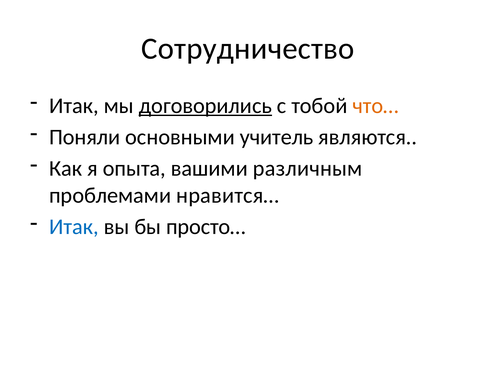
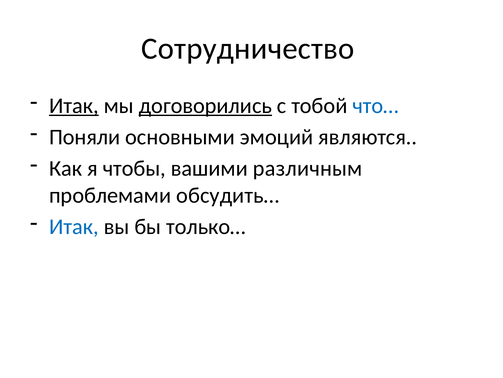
Итак at (74, 106) underline: none -> present
что… colour: orange -> blue
учитель: учитель -> эмоций
опыта: опыта -> чтобы
нравится…: нравится… -> обсудить…
просто…: просто… -> только…
